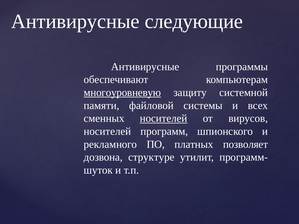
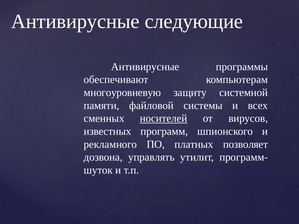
многоуровневую underline: present -> none
носителей at (107, 131): носителей -> известных
структуре: структуре -> управлять
